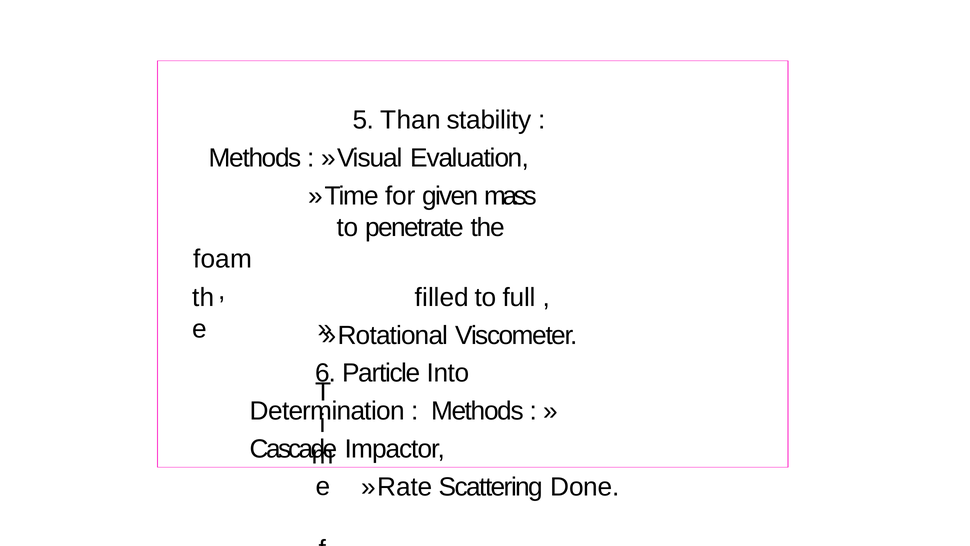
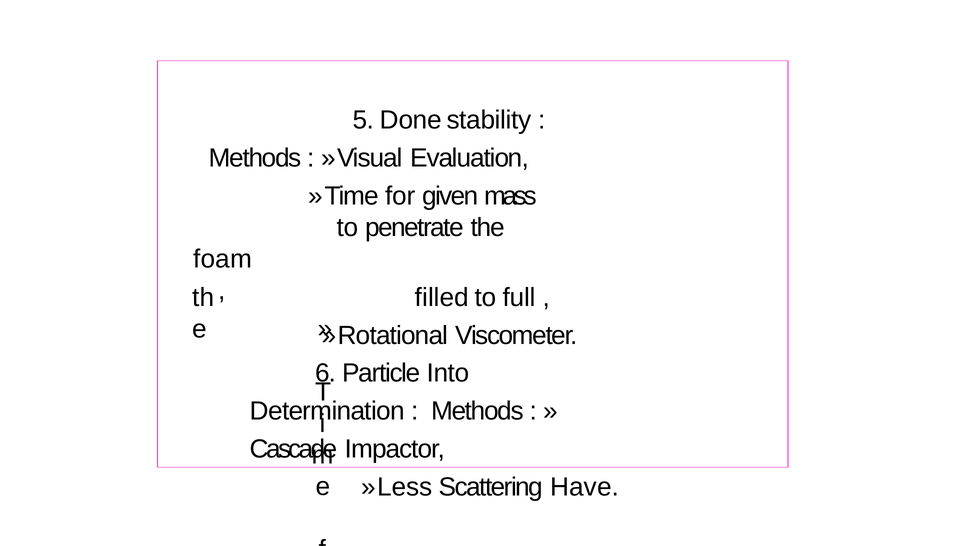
Than: Than -> Done
Rate: Rate -> Less
Done: Done -> Have
